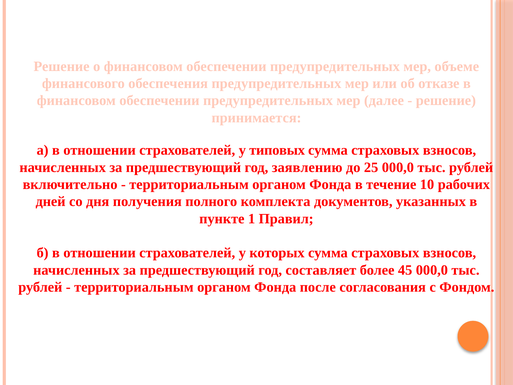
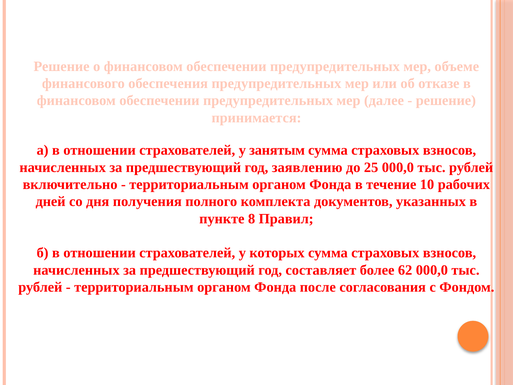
типовых: типовых -> занятым
1: 1 -> 8
45: 45 -> 62
